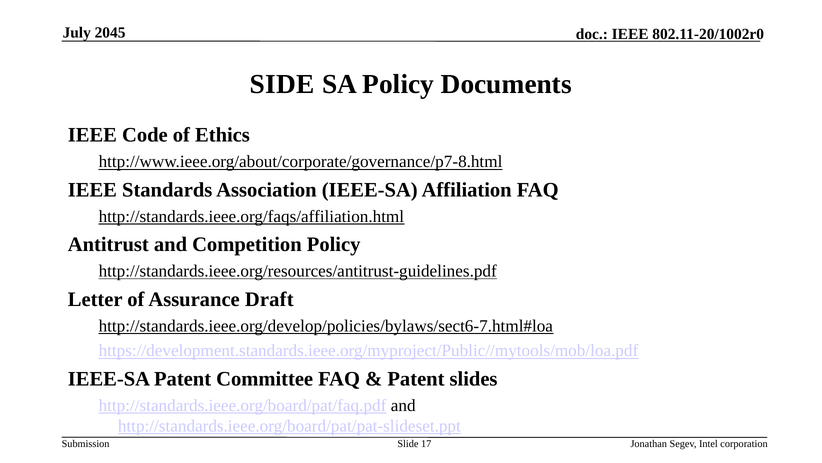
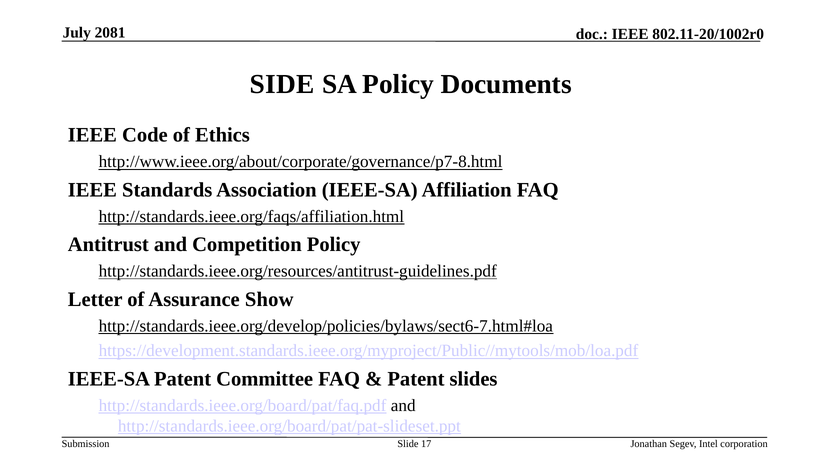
2045: 2045 -> 2081
Draft: Draft -> Show
